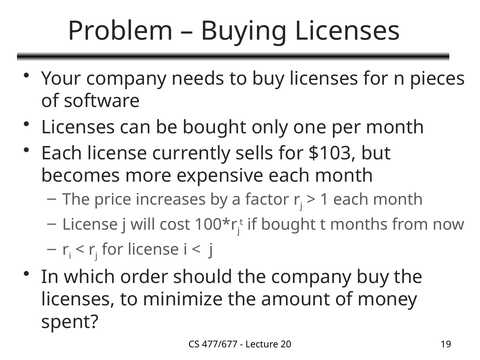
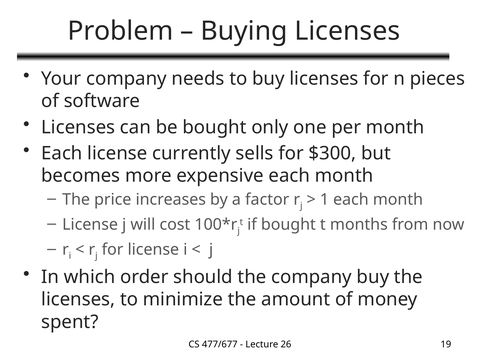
$103: $103 -> $300
20: 20 -> 26
